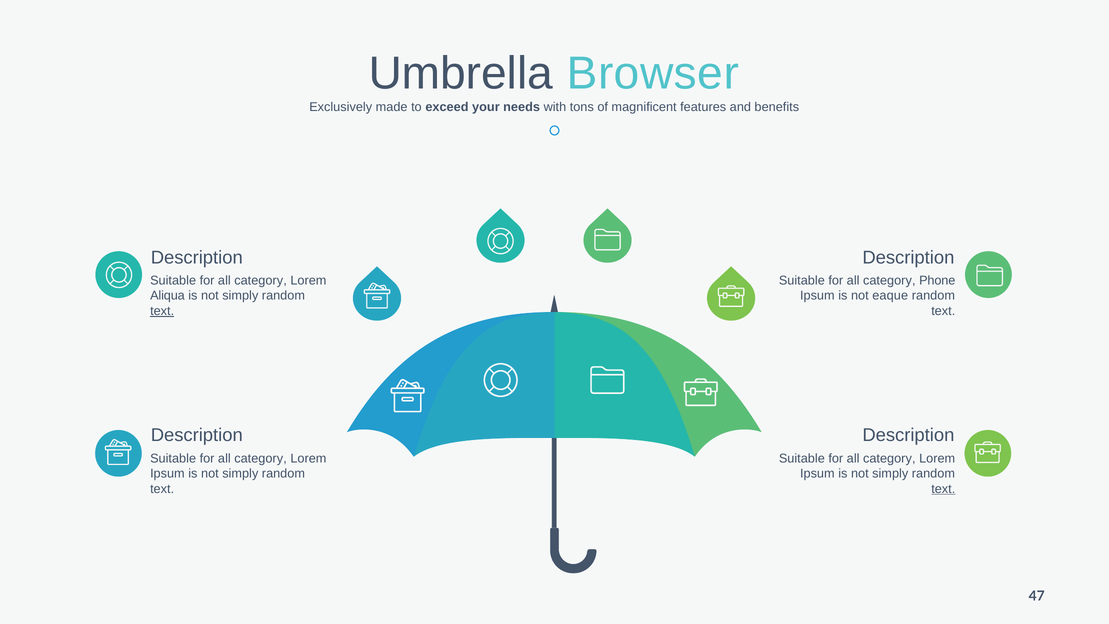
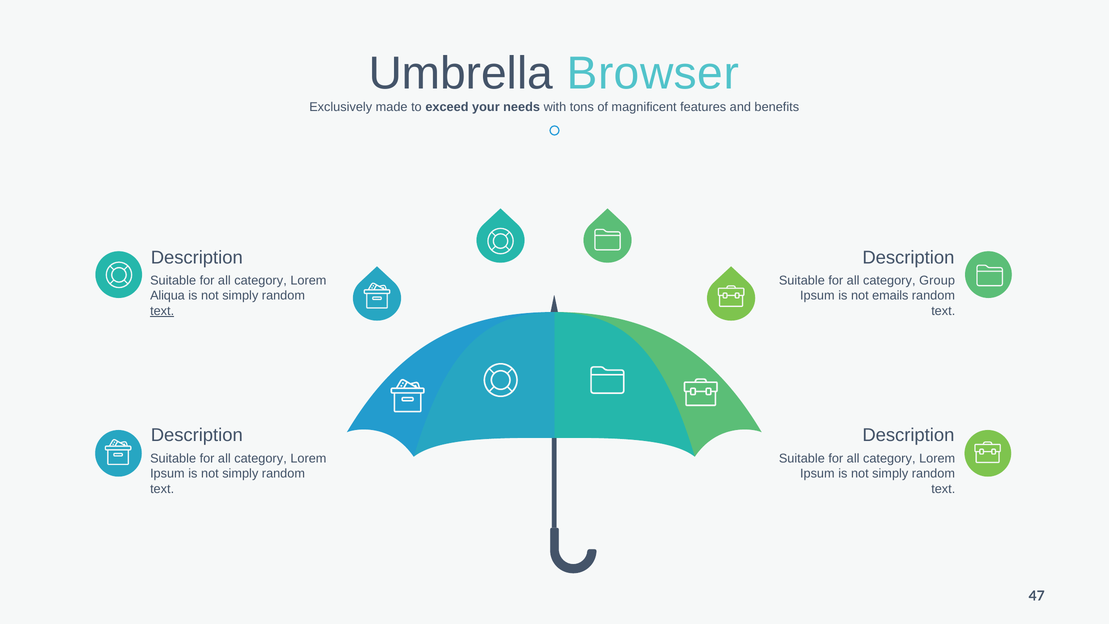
Phone: Phone -> Group
eaque: eaque -> emails
text at (943, 489) underline: present -> none
